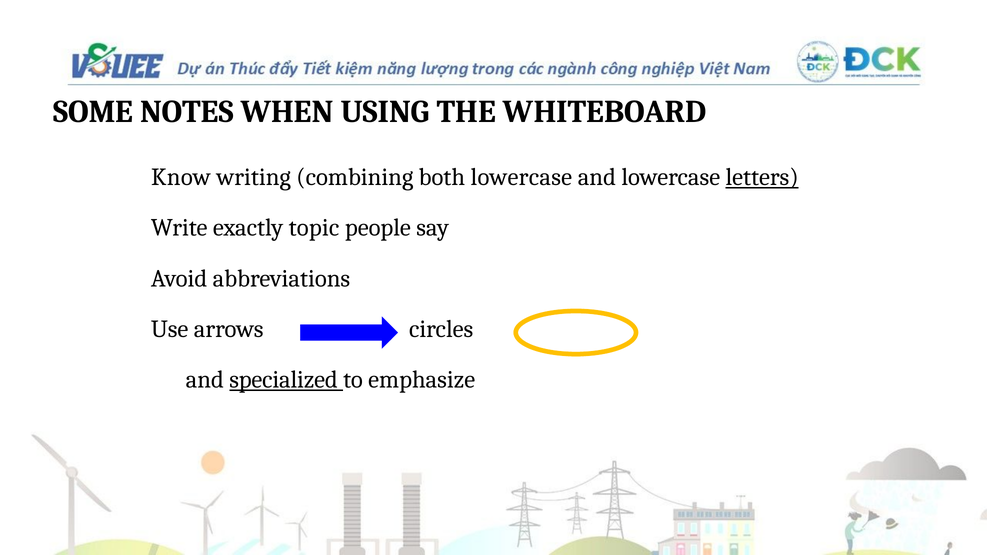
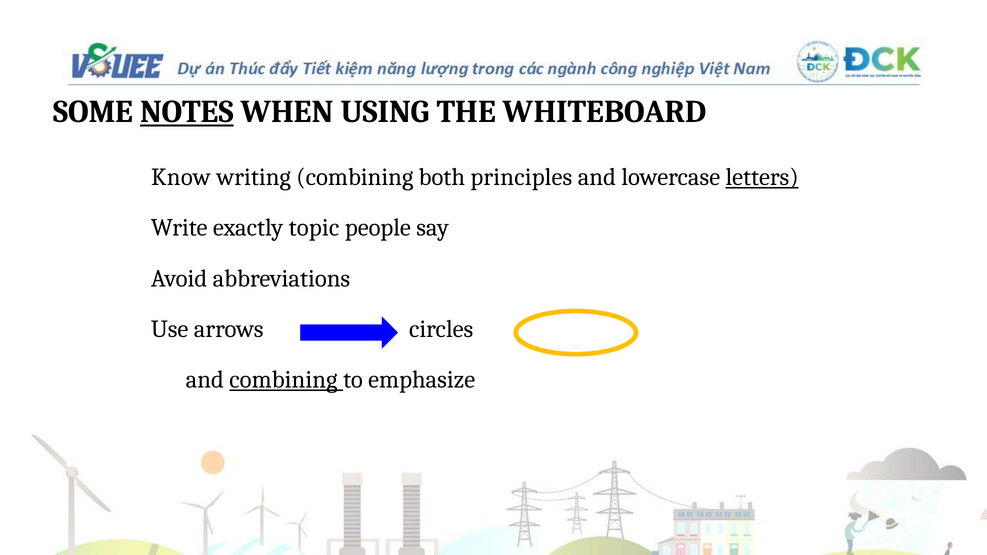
NOTES underline: none -> present
both lowercase: lowercase -> principles
and specialized: specialized -> combining
